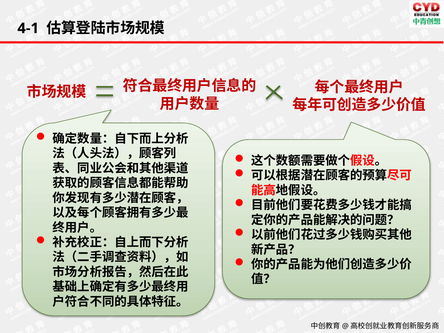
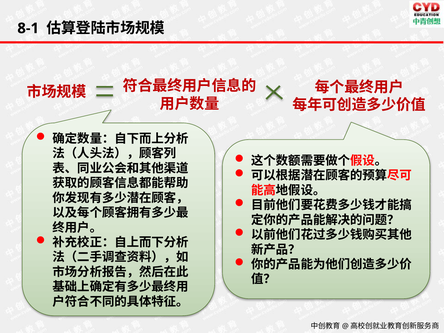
4-1: 4-1 -> 8-1
